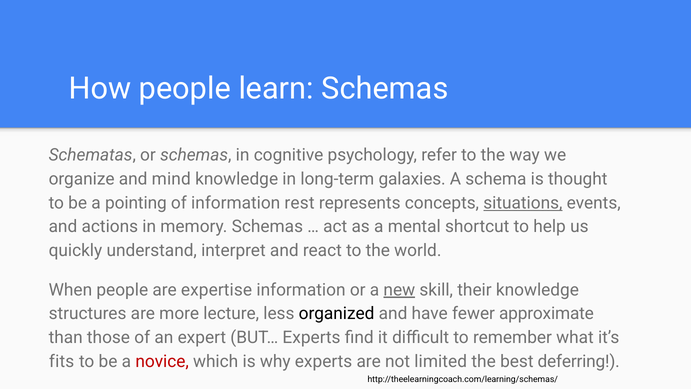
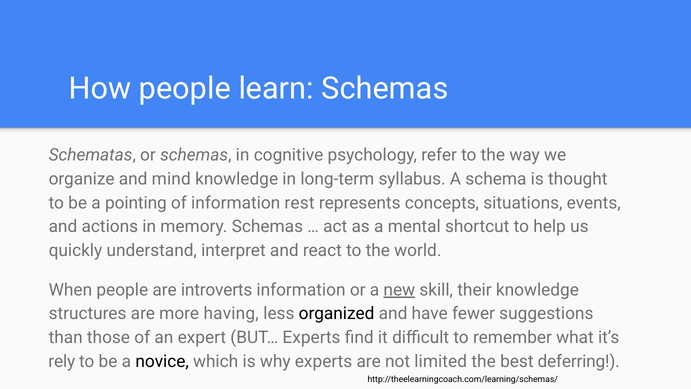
galaxies: galaxies -> syllabus
situations underline: present -> none
expertise: expertise -> introverts
lecture: lecture -> having
approximate: approximate -> suggestions
fits: fits -> rely
novice colour: red -> black
